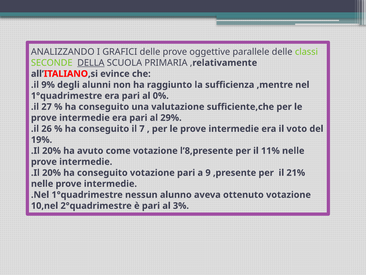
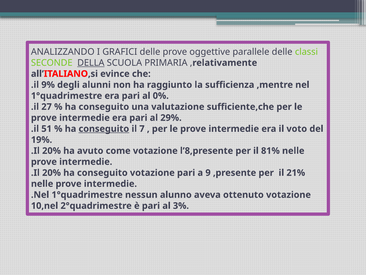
26: 26 -> 51
conseguito at (104, 129) underline: none -> present
11%: 11% -> 81%
